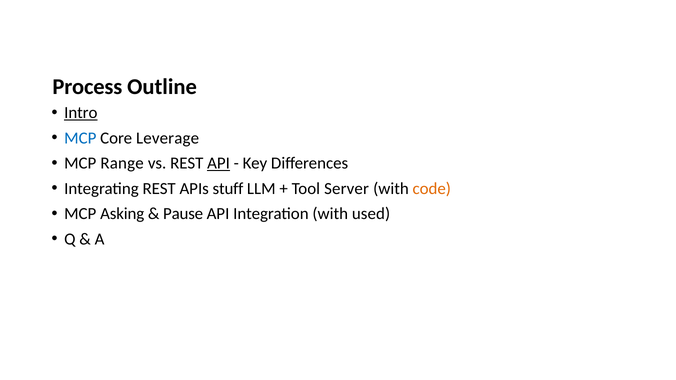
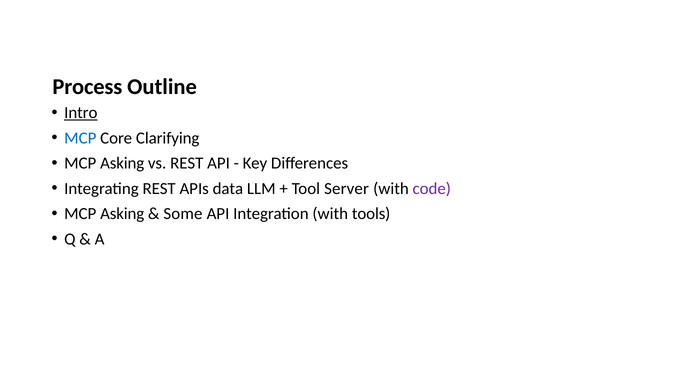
Leverage: Leverage -> Clarifying
Range at (122, 163): Range -> Asking
API at (219, 163) underline: present -> none
stuff: stuff -> data
code colour: orange -> purple
Pause: Pause -> Some
used: used -> tools
